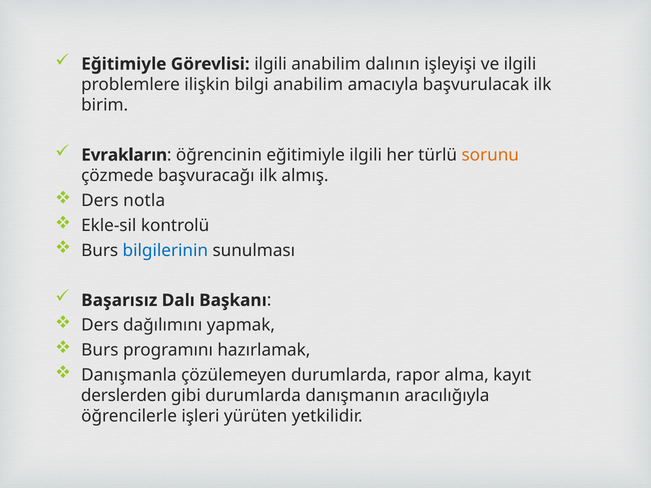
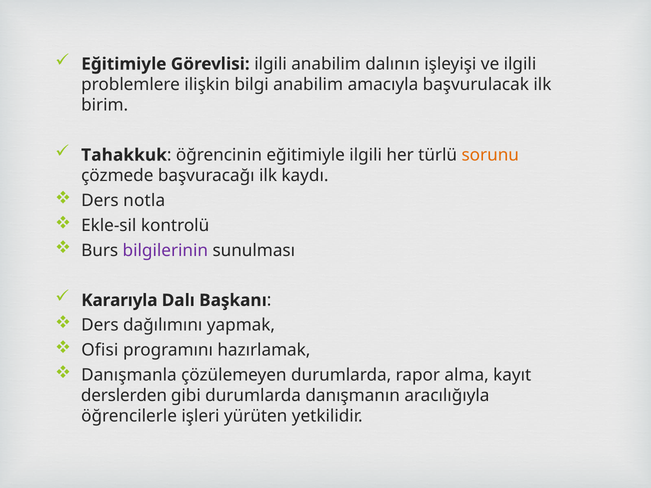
Evrakların: Evrakların -> Tahakkuk
almış: almış -> kaydı
bilgilerinin colour: blue -> purple
Başarısız: Başarısız -> Kararıyla
Burs at (100, 350): Burs -> Ofisi
